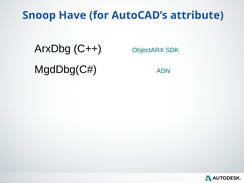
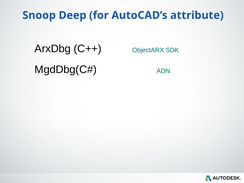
Have: Have -> Deep
